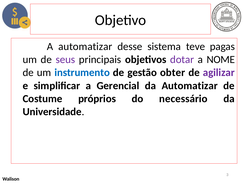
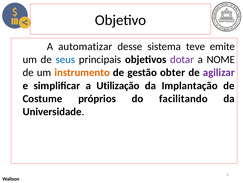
pagas: pagas -> emite
seus colour: purple -> blue
instrumento colour: blue -> orange
Gerencial: Gerencial -> Utilização
da Automatizar: Automatizar -> Implantação
necessário: necessário -> facilitando
